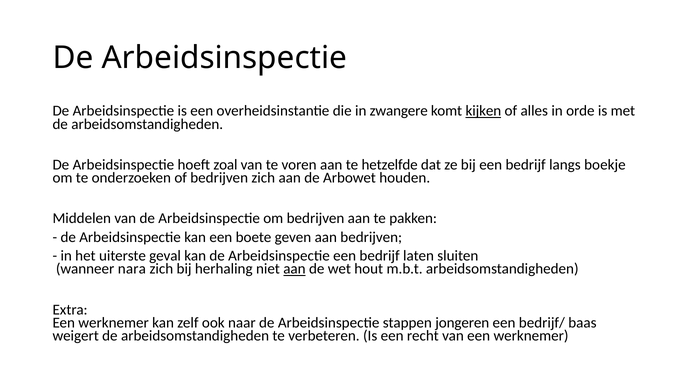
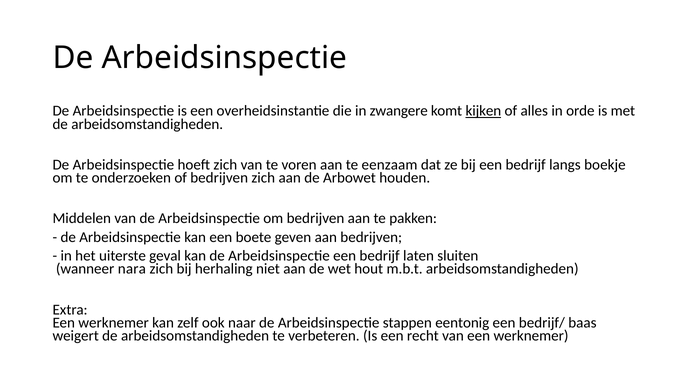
hoeft zoal: zoal -> zich
hetzelfde: hetzelfde -> eenzaam
aan at (294, 269) underline: present -> none
jongeren: jongeren -> eentonig
